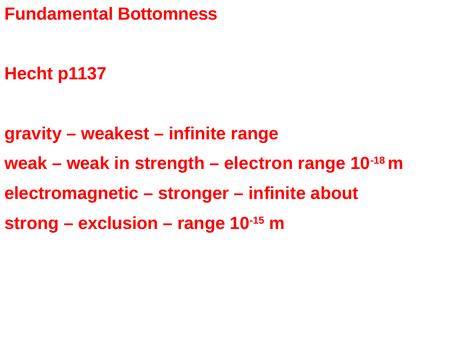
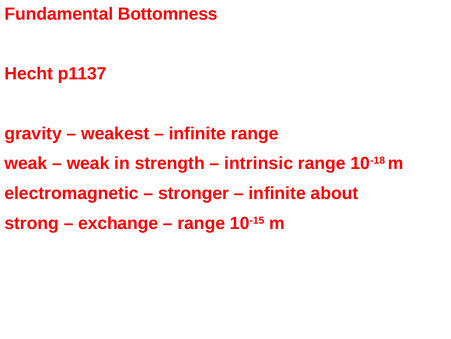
electron: electron -> intrinsic
exclusion: exclusion -> exchange
